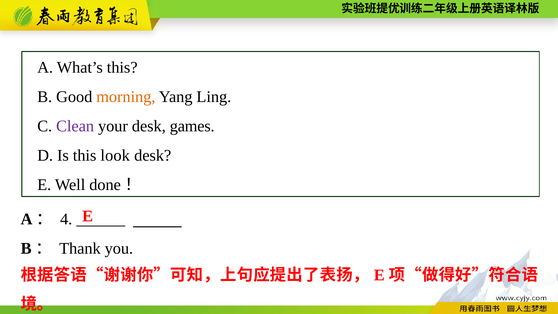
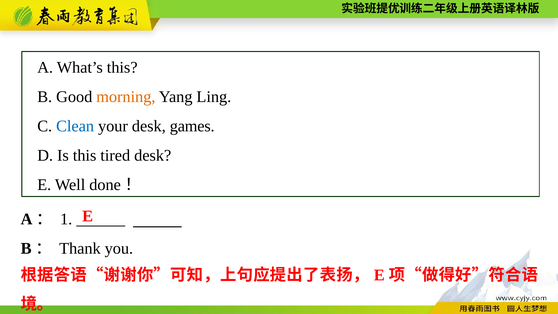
Clean colour: purple -> blue
look: look -> tired
4: 4 -> 1
